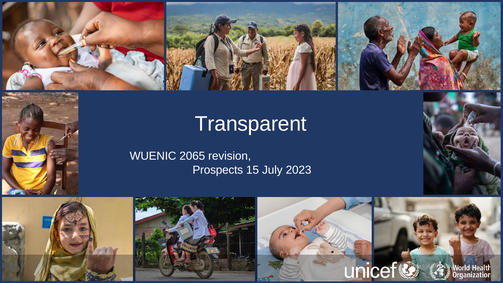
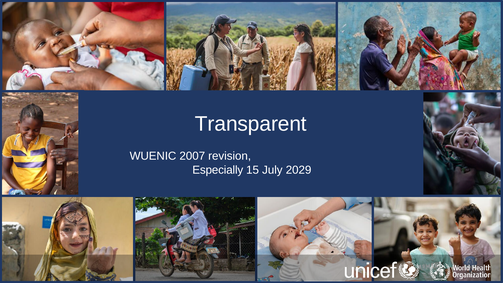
2065: 2065 -> 2007
Prospects: Prospects -> Especially
2023: 2023 -> 2029
